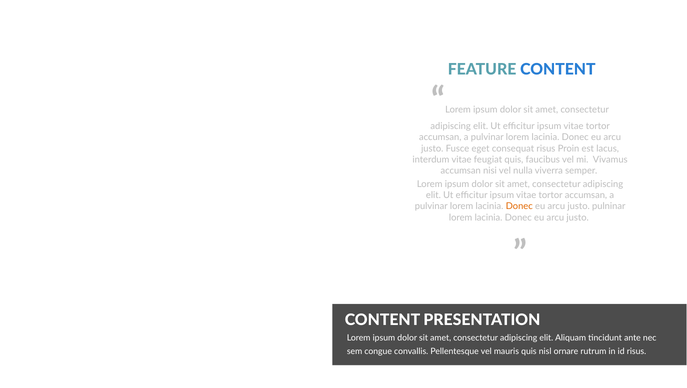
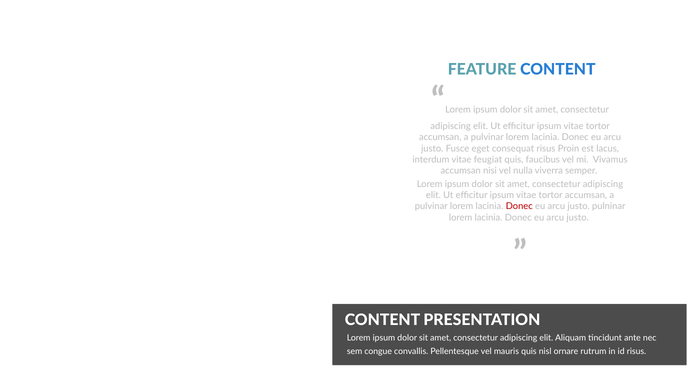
Donec at (519, 206) colour: orange -> red
